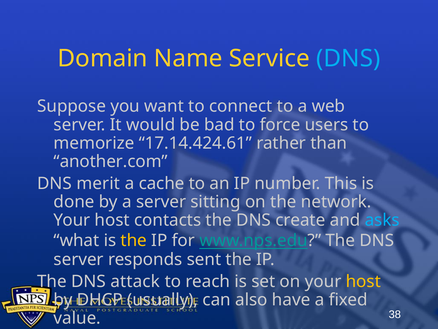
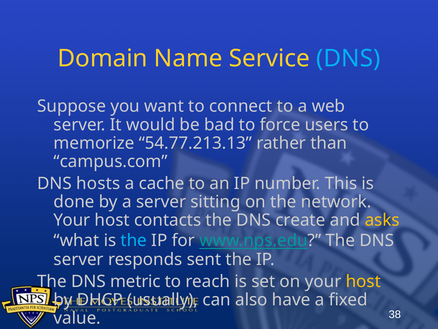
17.14.424.61: 17.14.424.61 -> 54.77.213.13
another.com: another.com -> campus.com
merit: merit -> hosts
asks colour: light blue -> yellow
the at (134, 240) colour: yellow -> light blue
attack: attack -> metric
